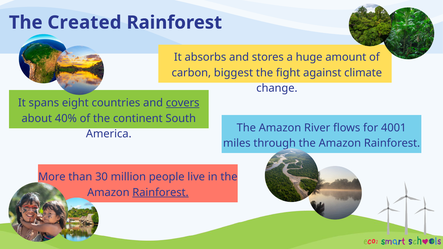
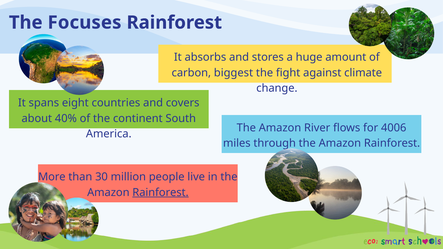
Created: Created -> Focuses
covers underline: present -> none
4001: 4001 -> 4006
